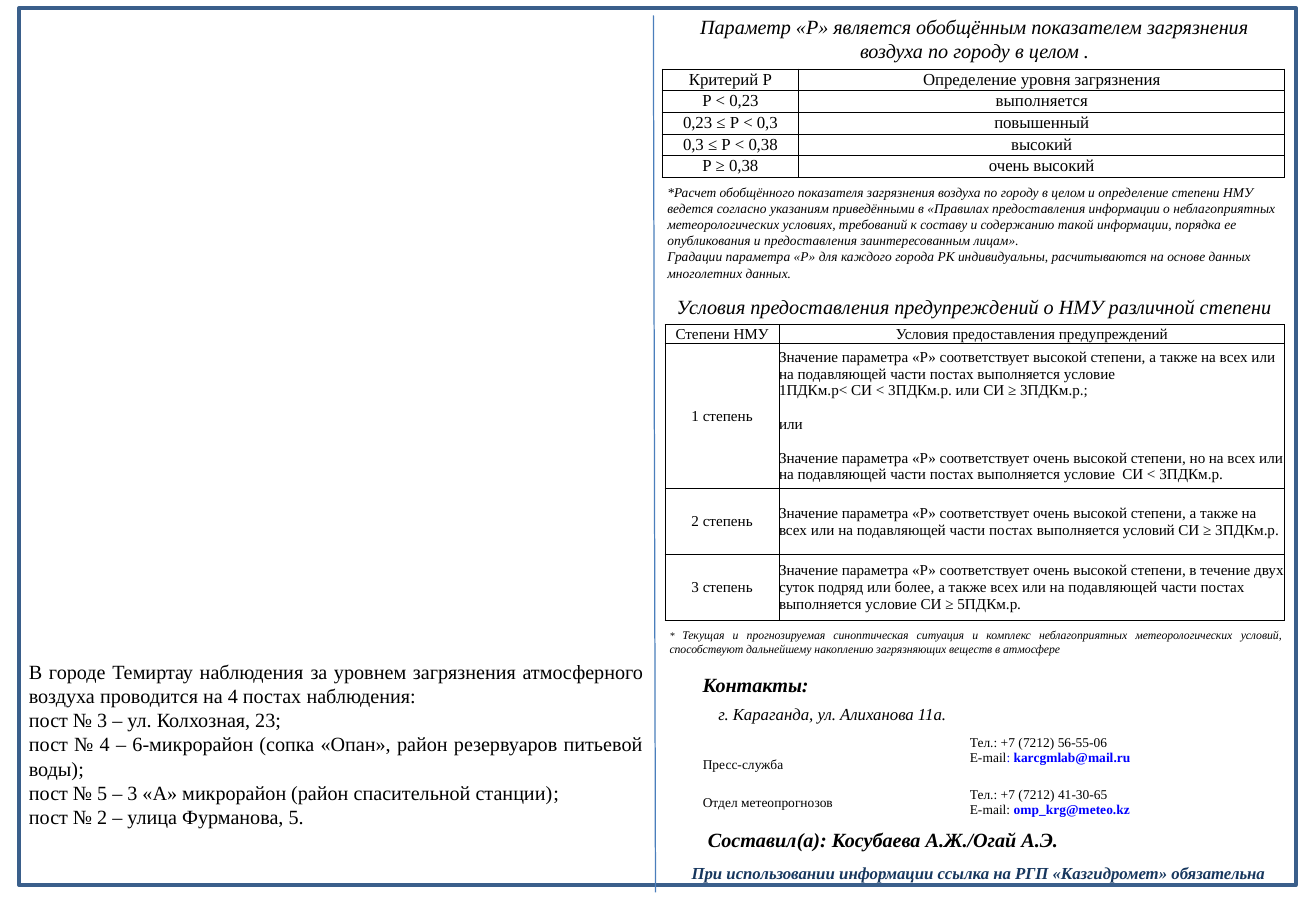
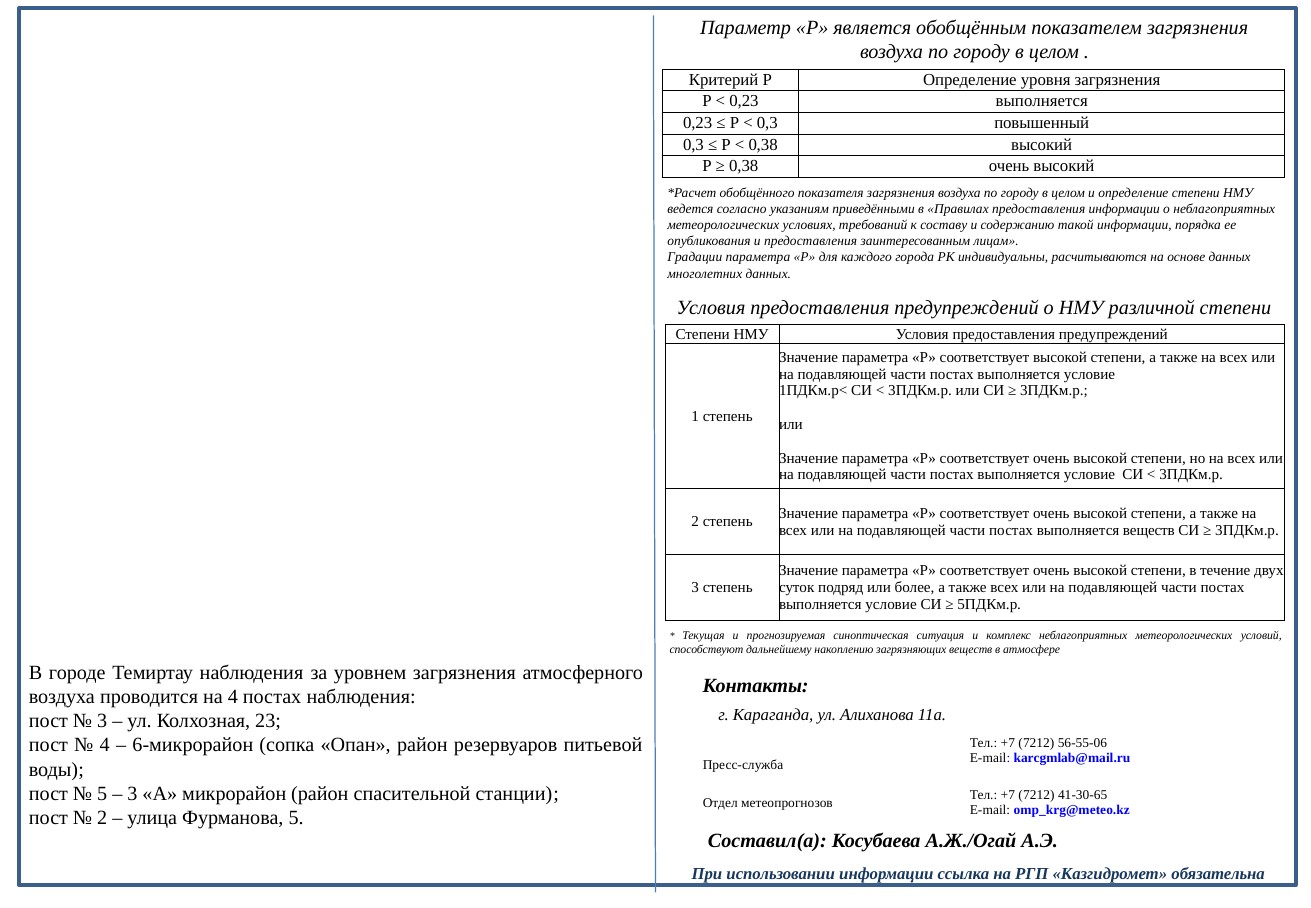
выполняется условий: условий -> веществ
